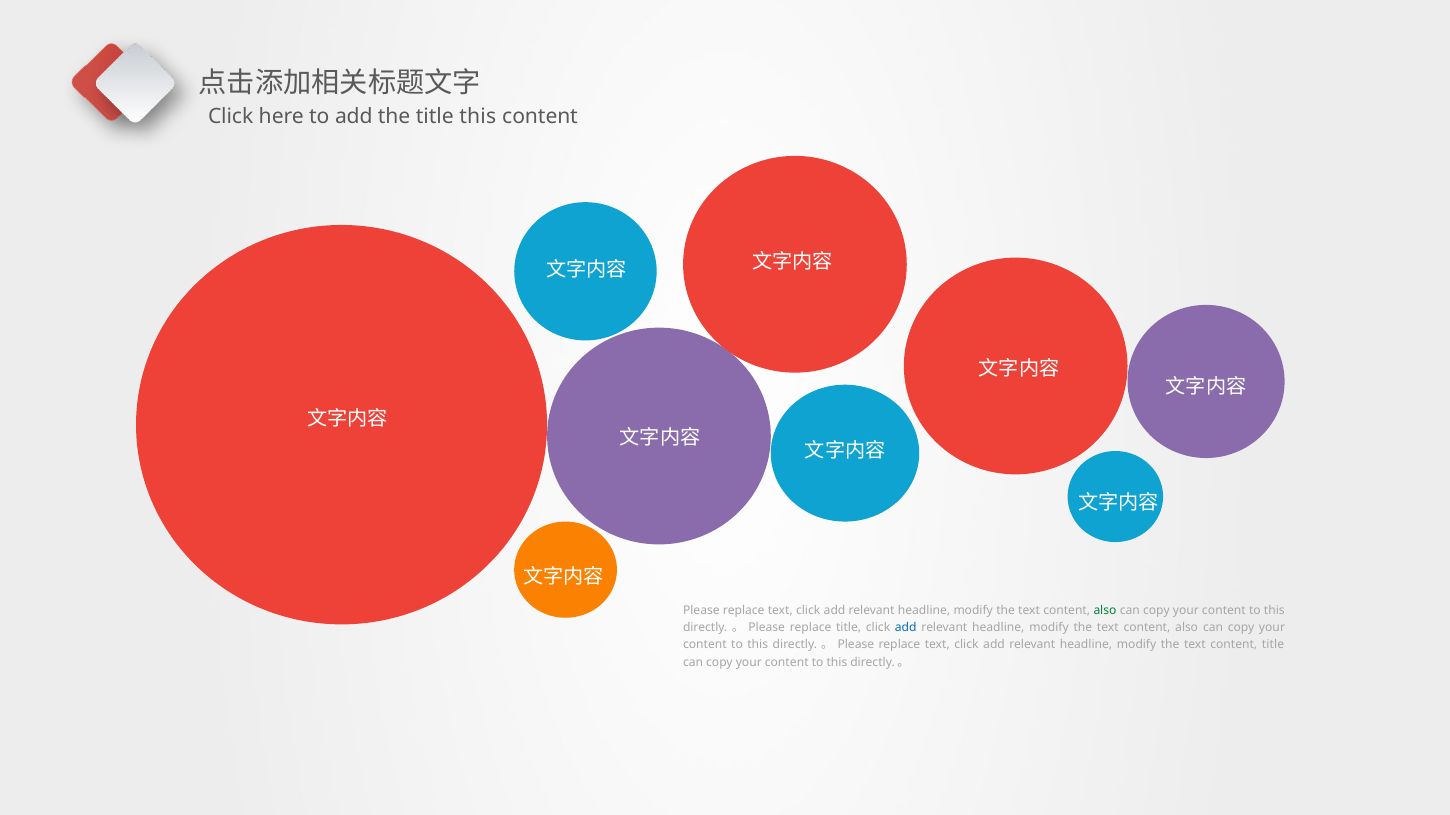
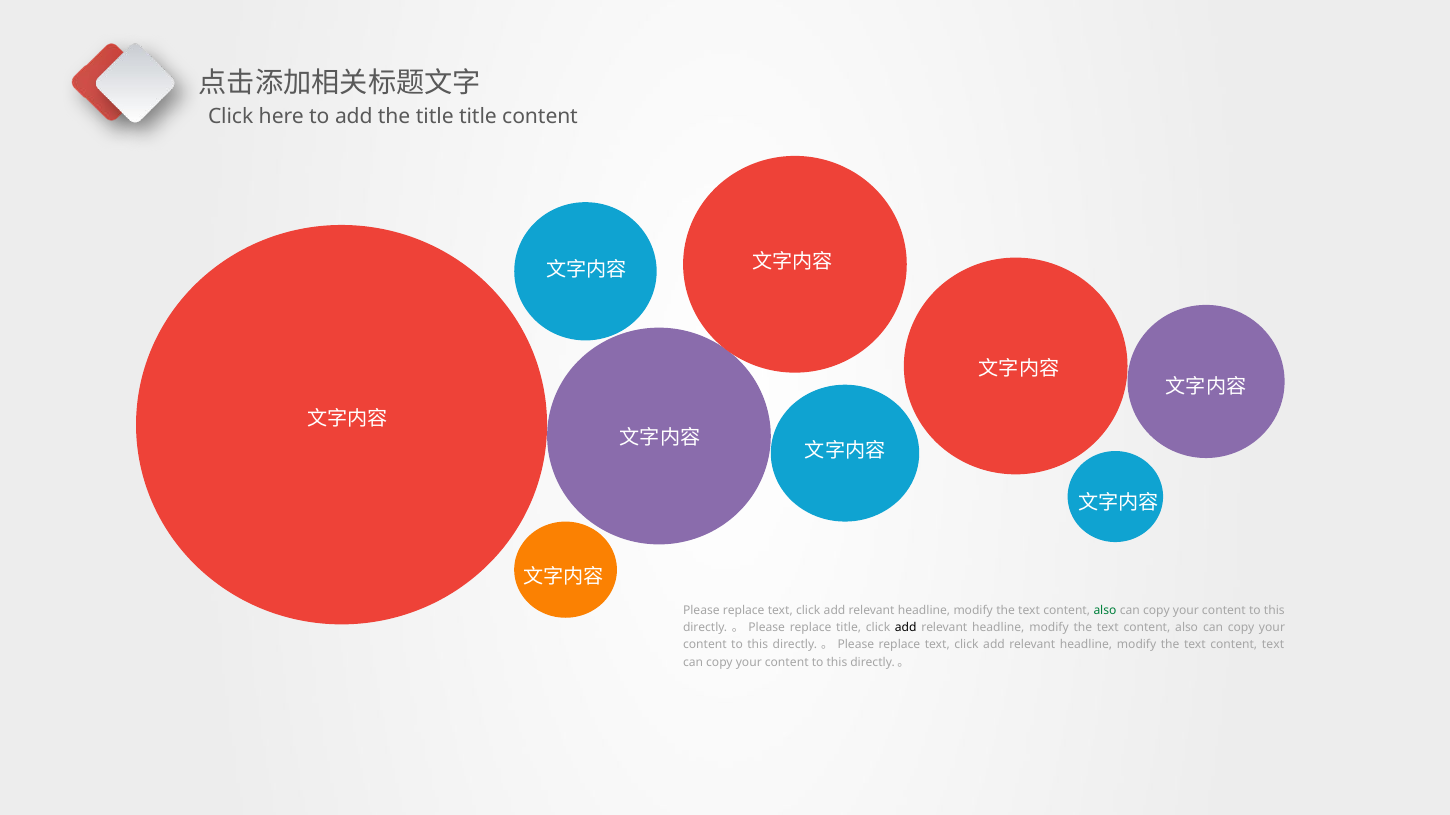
this at (478, 117): this -> title
add at (906, 628) colour: blue -> black
content title: title -> text
